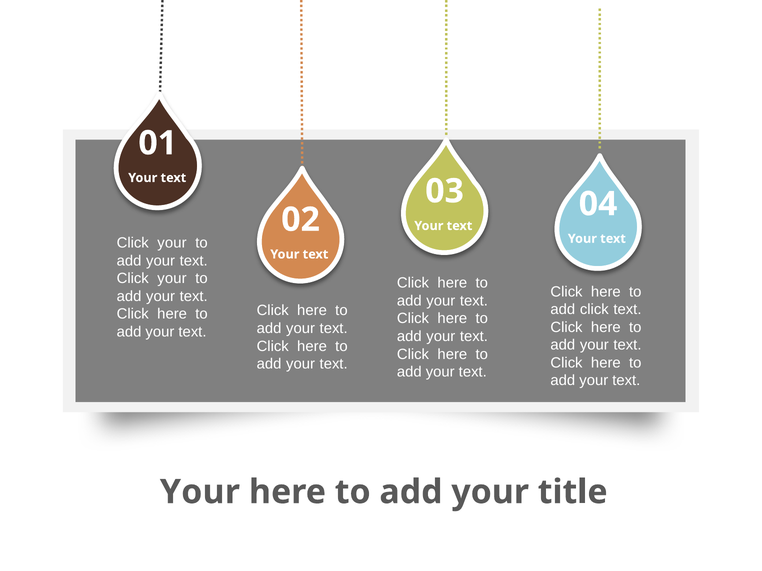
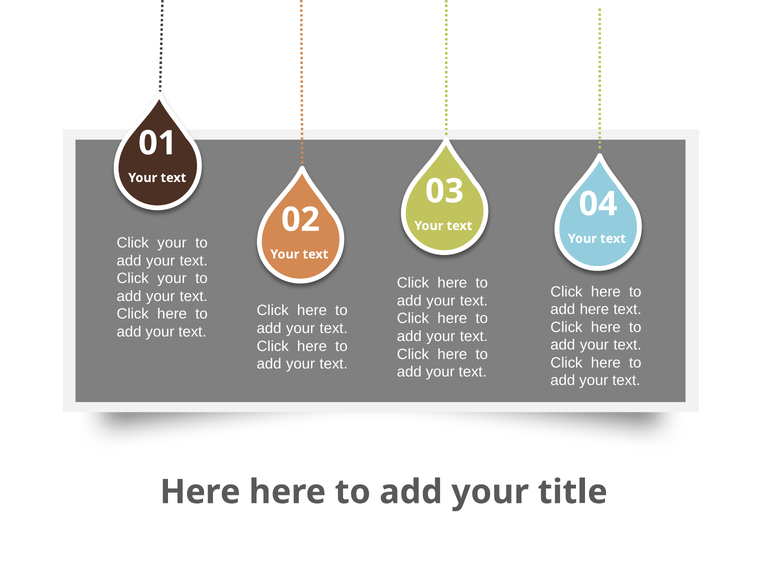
add click: click -> here
Your at (200, 492): Your -> Here
